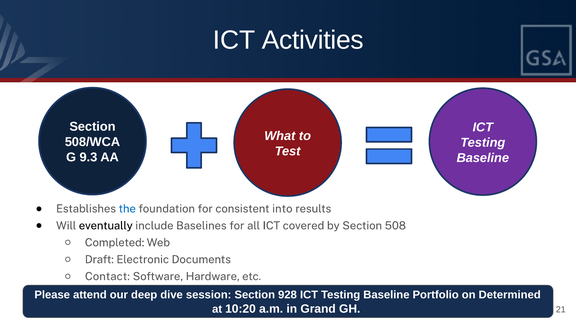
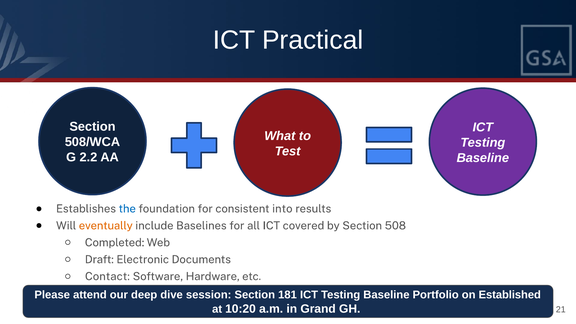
Activities: Activities -> Practical
9.3: 9.3 -> 2.2
eventually colour: black -> orange
928: 928 -> 181
Determined: Determined -> Established
